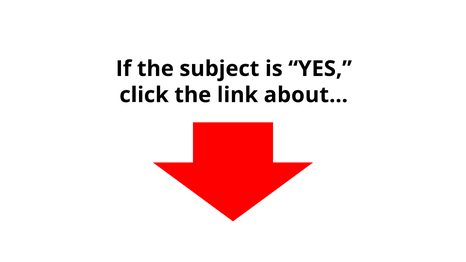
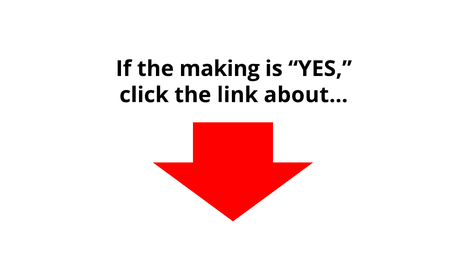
subject: subject -> making
